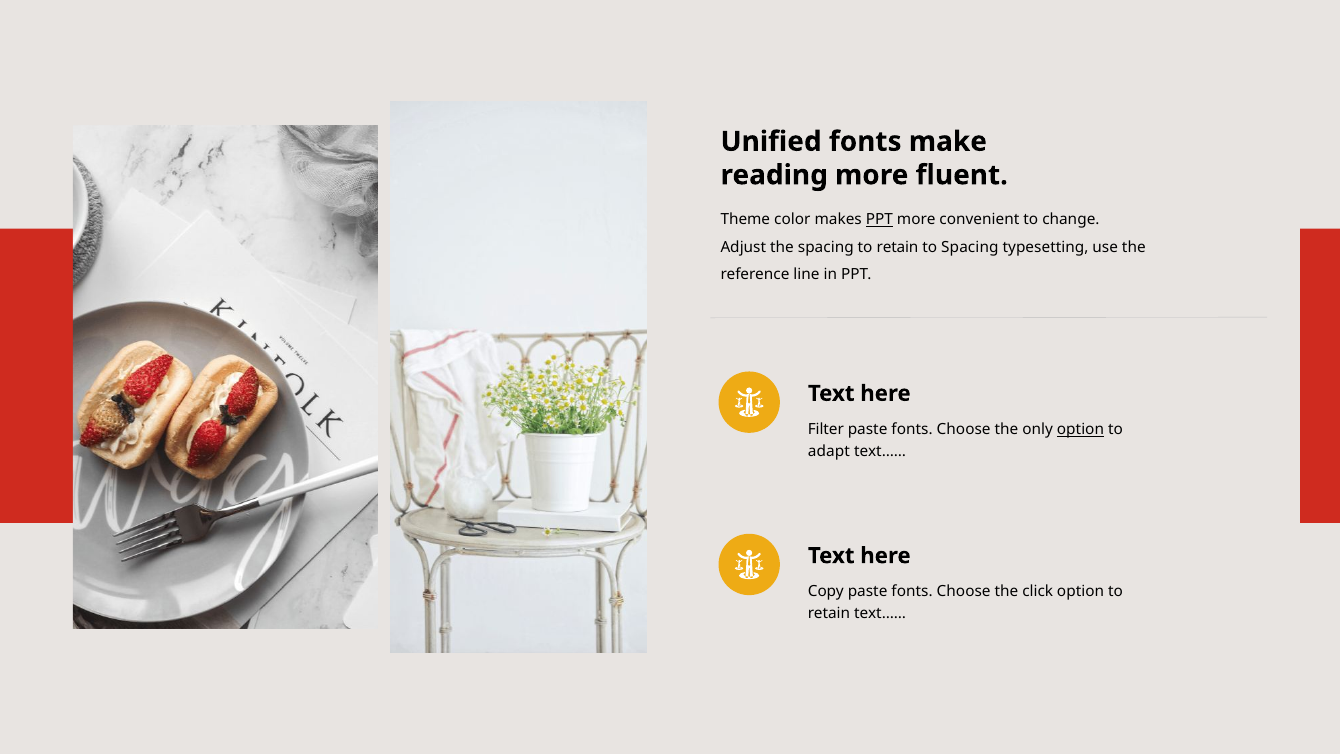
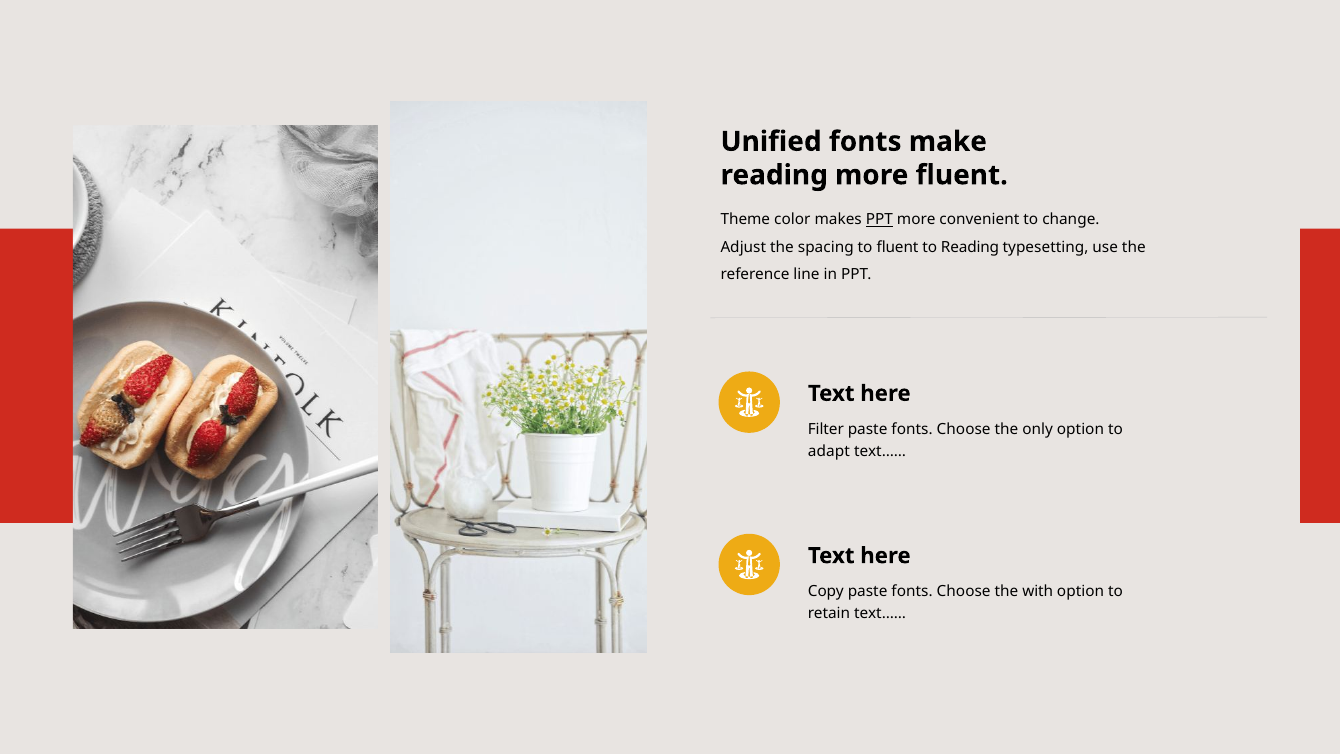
spacing to retain: retain -> fluent
to Spacing: Spacing -> Reading
option at (1080, 429) underline: present -> none
click: click -> with
